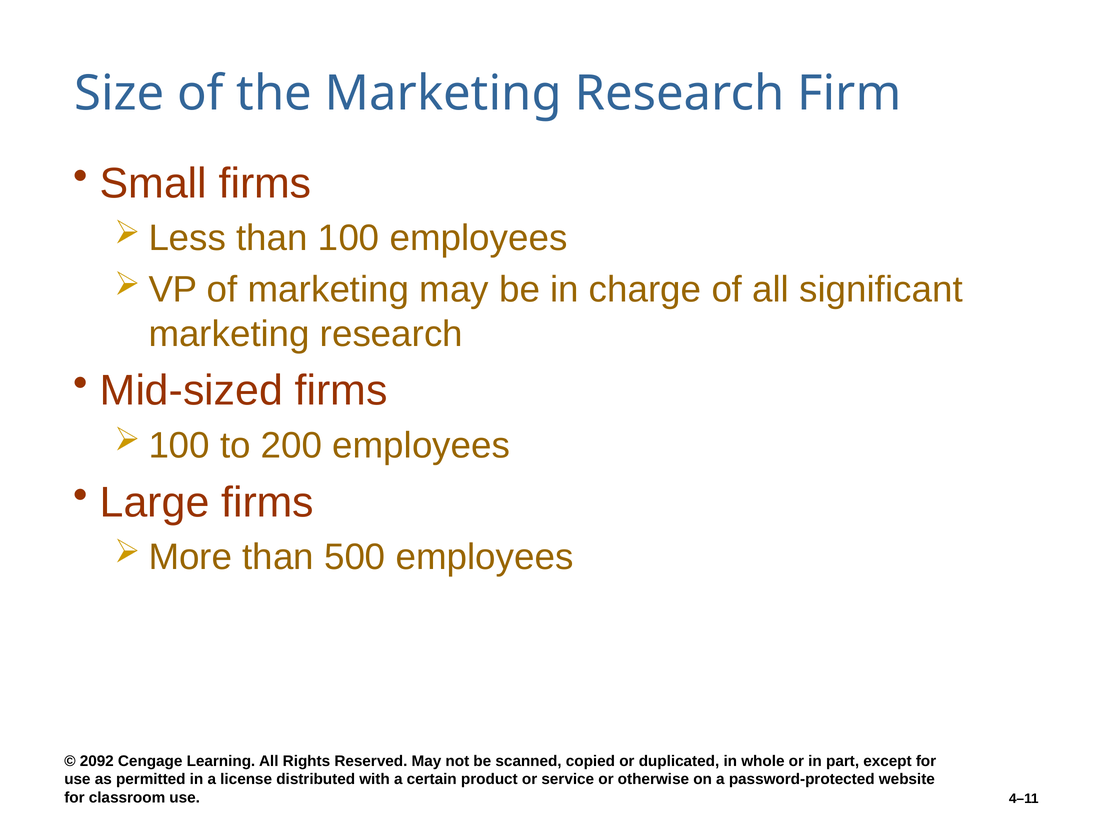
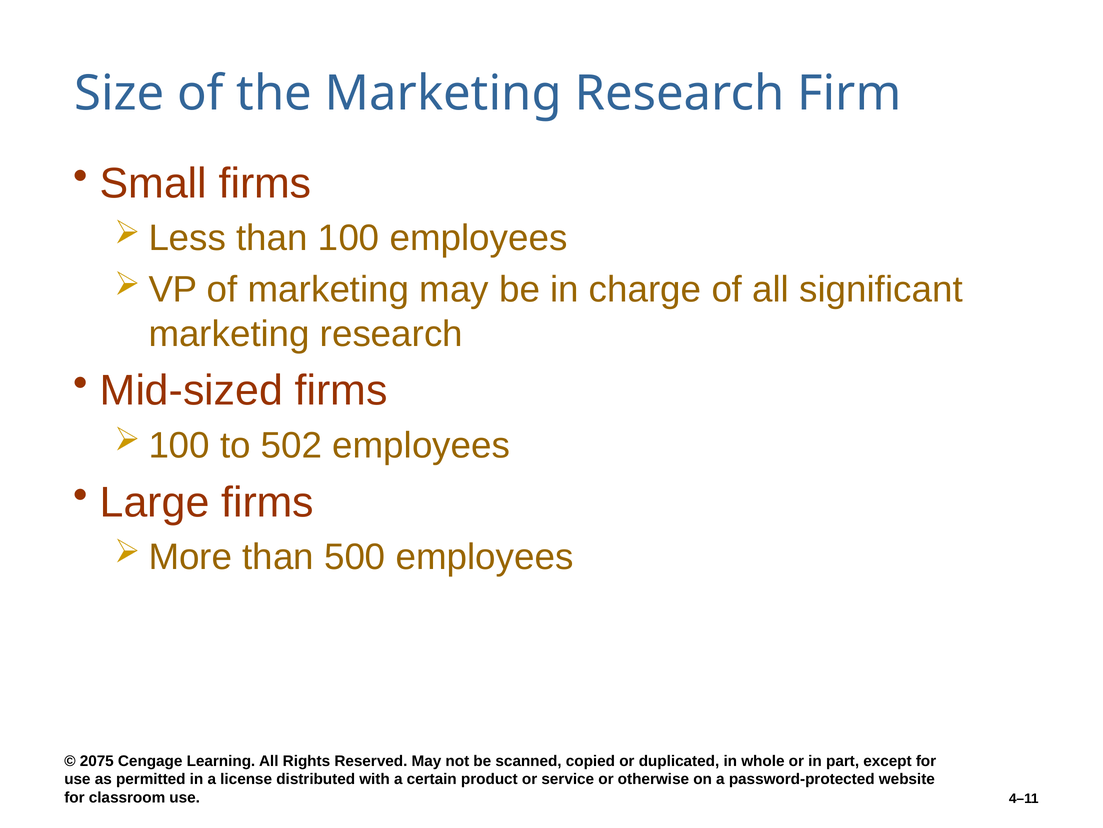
200: 200 -> 502
2092: 2092 -> 2075
